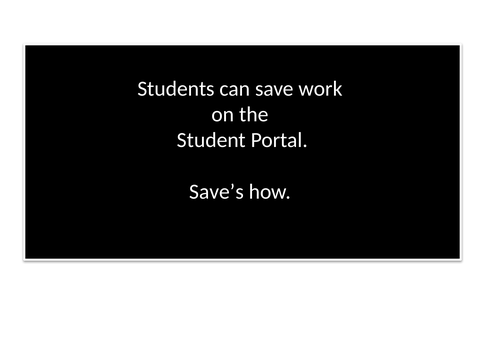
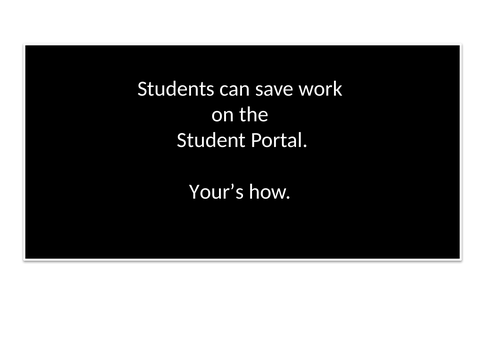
Save’s: Save’s -> Your’s
